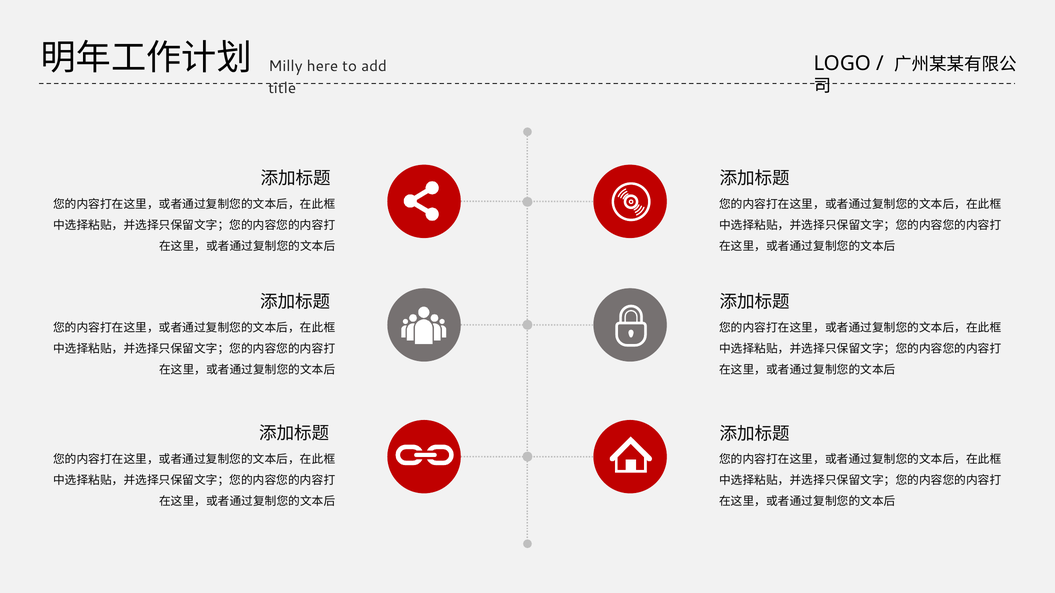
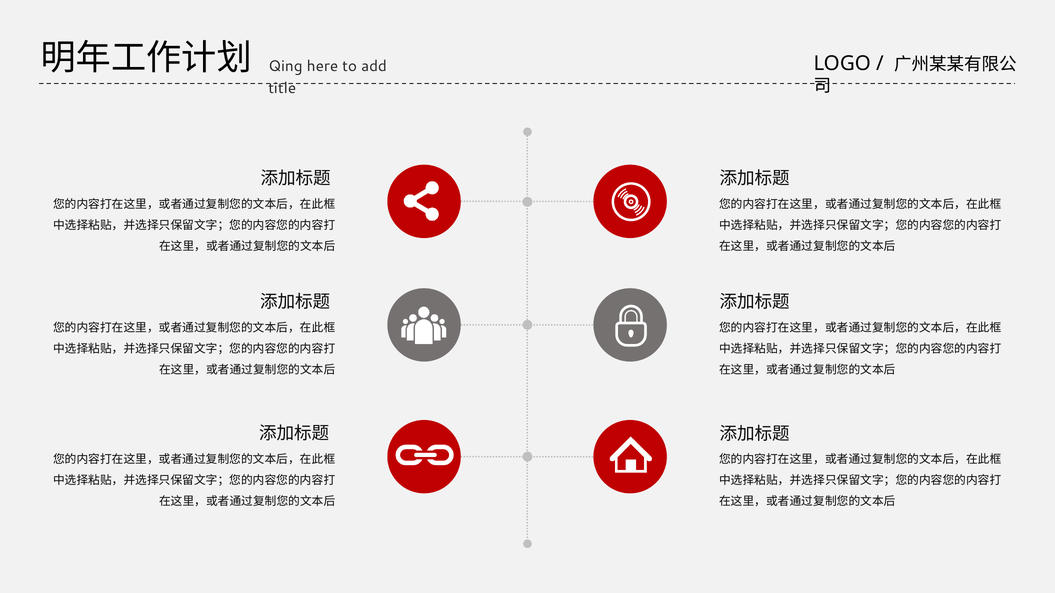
Milly: Milly -> Qing
